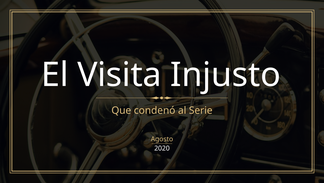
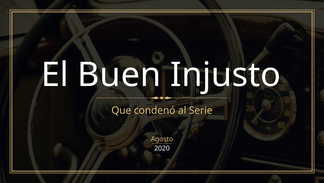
Visita: Visita -> Buen
